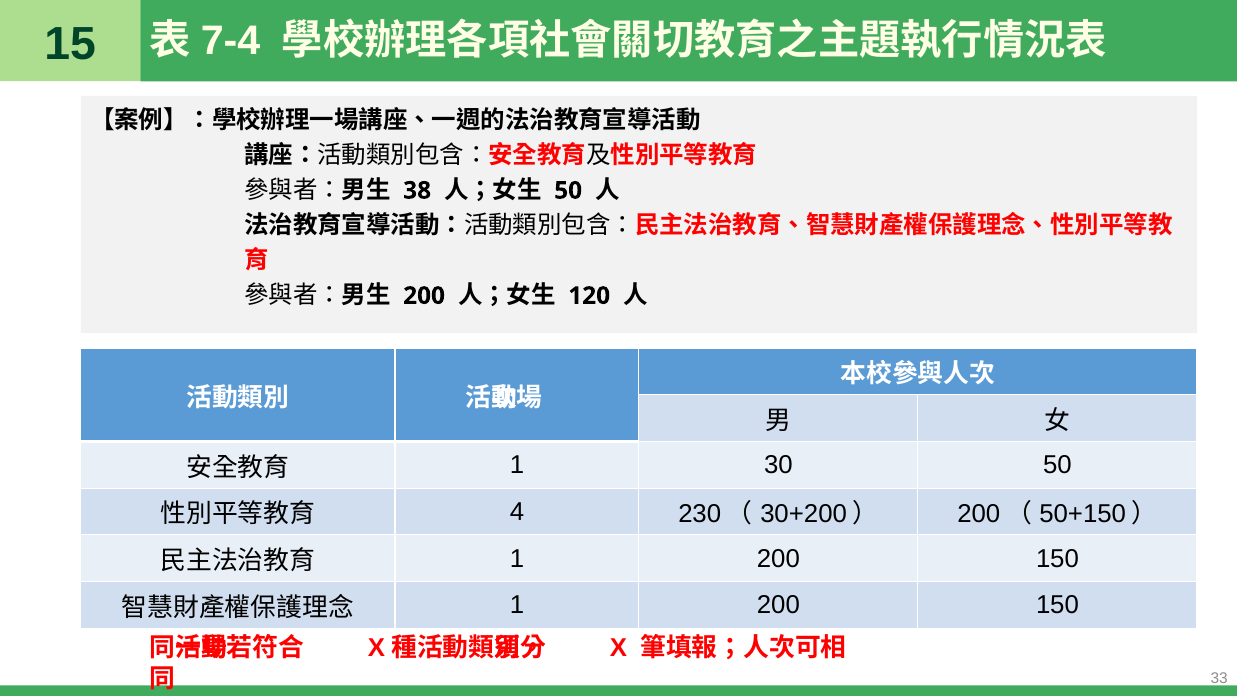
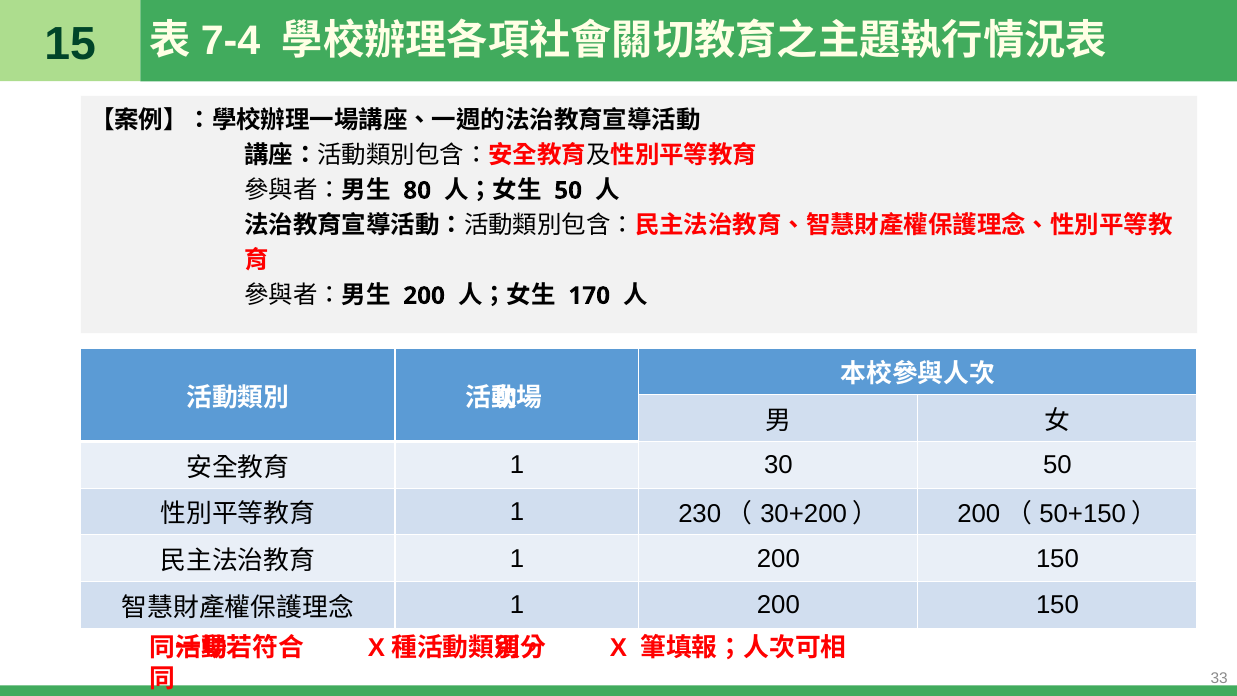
38: 38 -> 80
120: 120 -> 170
4 at (517, 512): 4 -> 1
